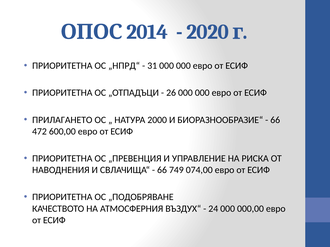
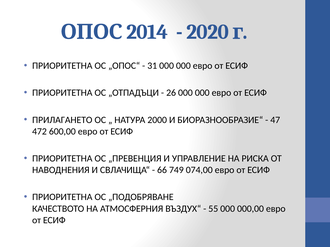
„НПРД“: „НПРД“ -> „ОПОС“
66 at (275, 120): 66 -> 47
24: 24 -> 55
